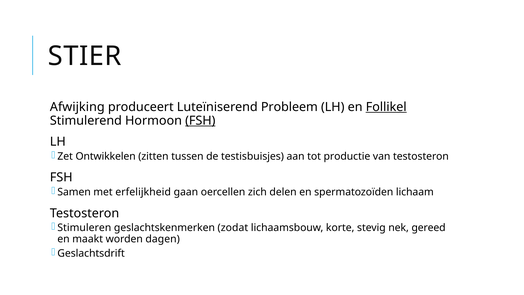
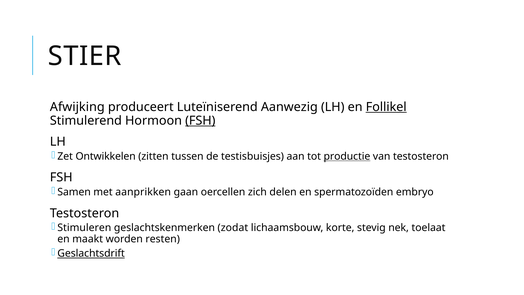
Probleem: Probleem -> Aanwezig
productie underline: none -> present
erfelijkheid: erfelijkheid -> aanprikken
lichaam: lichaam -> embryo
gereed: gereed -> toelaat
dagen: dagen -> resten
Geslachtsdrift underline: none -> present
